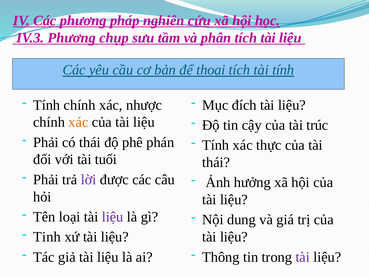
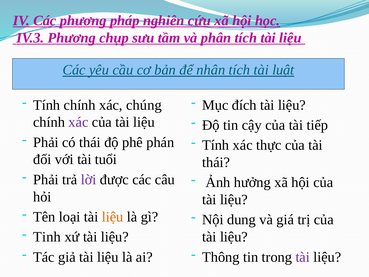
thoại: thoại -> nhân
tài tính: tính -> luật
nhược: nhược -> chúng
xác at (78, 122) colour: orange -> purple
trúc: trúc -> tiếp
liệu at (113, 217) colour: purple -> orange
